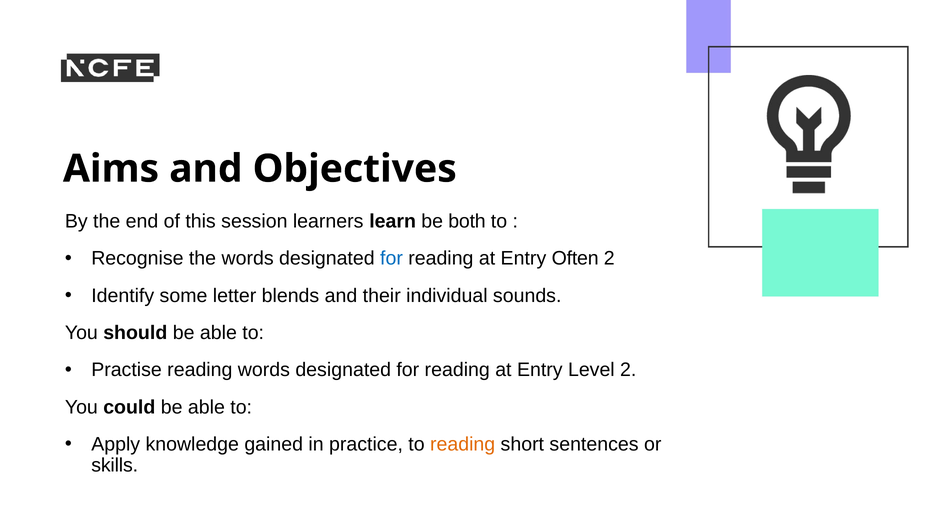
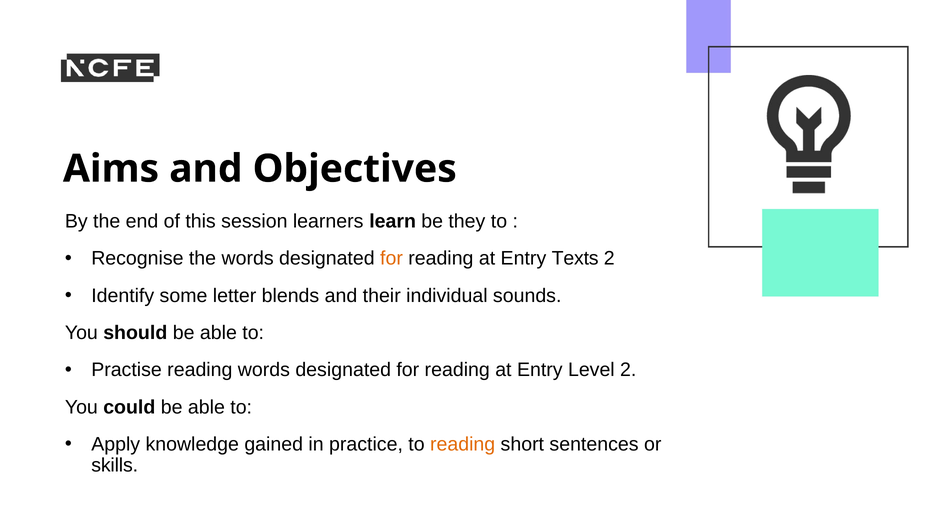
both: both -> they
for at (392, 259) colour: blue -> orange
Often: Often -> Texts
